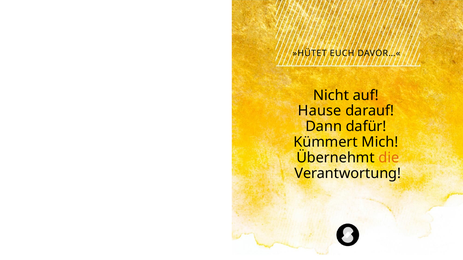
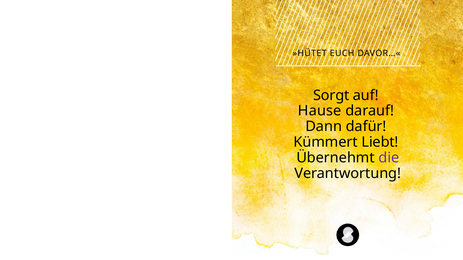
Nicht: Nicht -> Sorgt
Mich: Mich -> Liebt
die colour: orange -> purple
